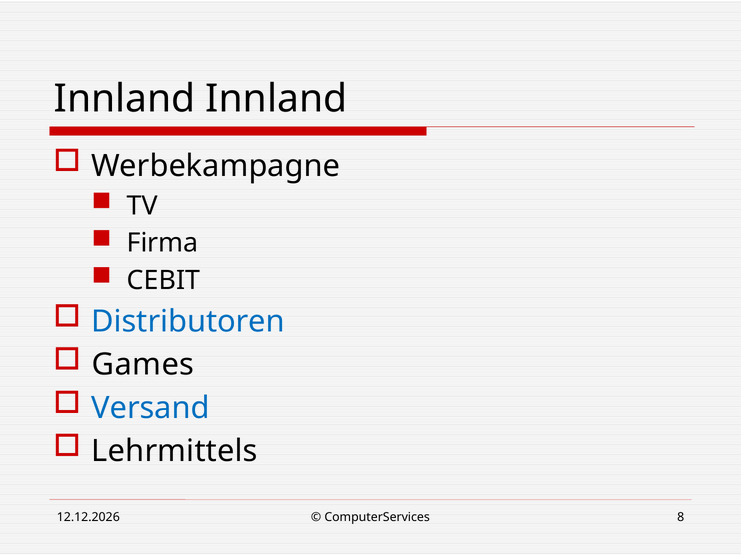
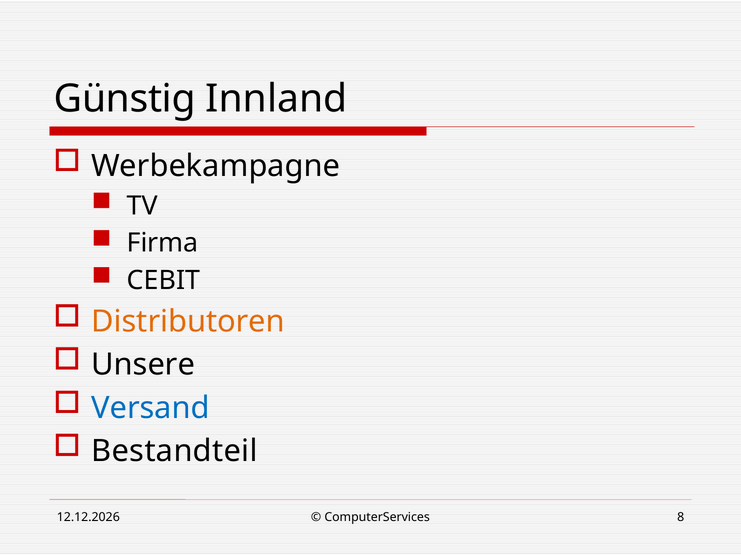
Innland at (125, 99): Innland -> Günstig
Distributoren colour: blue -> orange
Games: Games -> Unsere
Lehrmittels: Lehrmittels -> Bestandteil
